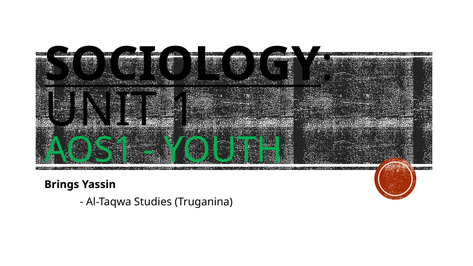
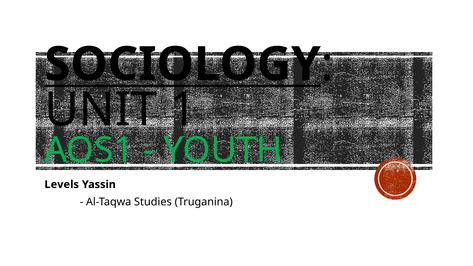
Brings: Brings -> Levels
